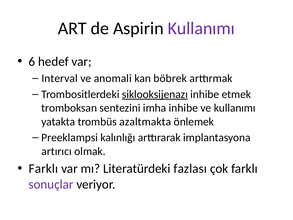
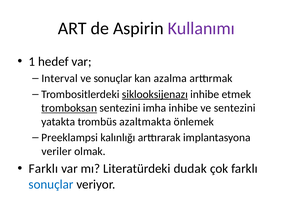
6: 6 -> 1
ve anomali: anomali -> sonuçlar
böbrek: böbrek -> azalma
tromboksan underline: none -> present
ve kullanımı: kullanımı -> sentezini
artırıcı: artırıcı -> veriler
fazlası: fazlası -> dudak
sonuçlar at (51, 184) colour: purple -> blue
